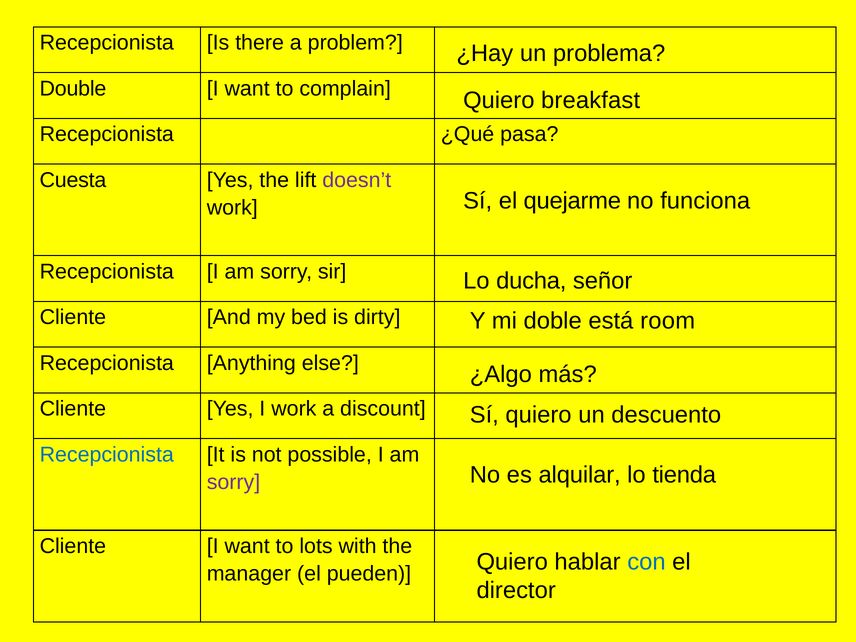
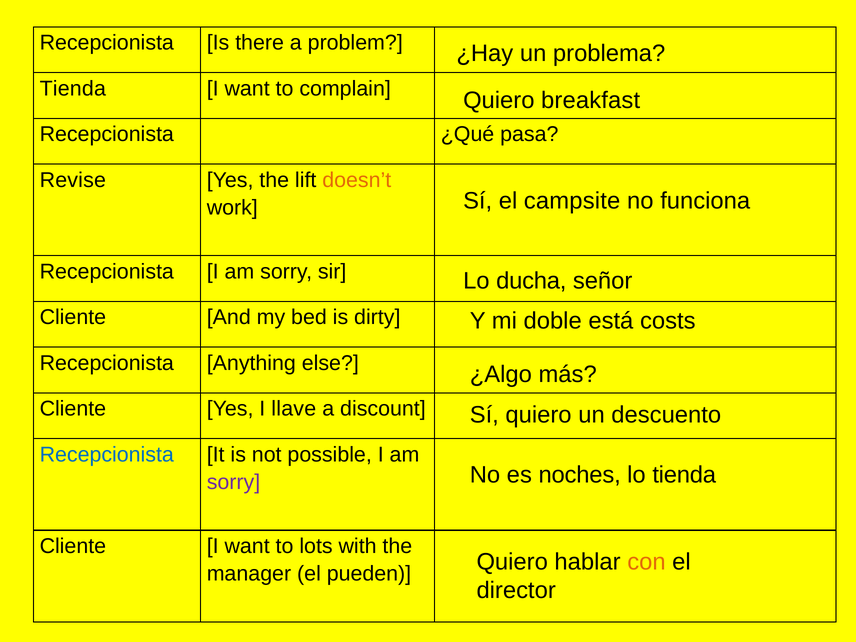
Double at (73, 88): Double -> Tienda
Cuesta: Cuesta -> Revise
doesn’t colour: purple -> orange
quejarme: quejarme -> campsite
room: room -> costs
I work: work -> llave
alquilar: alquilar -> noches
con colour: blue -> orange
